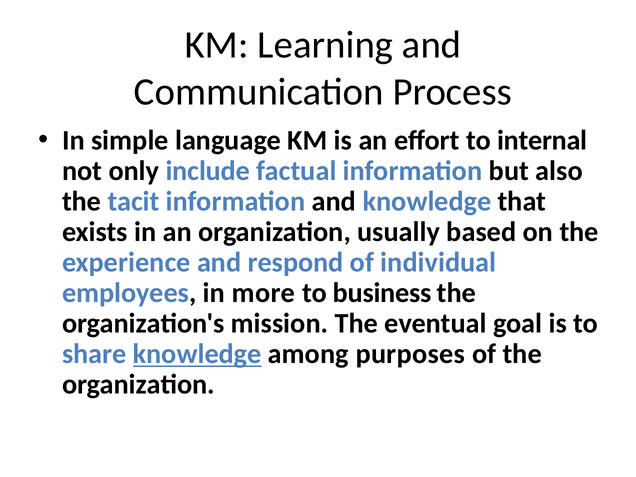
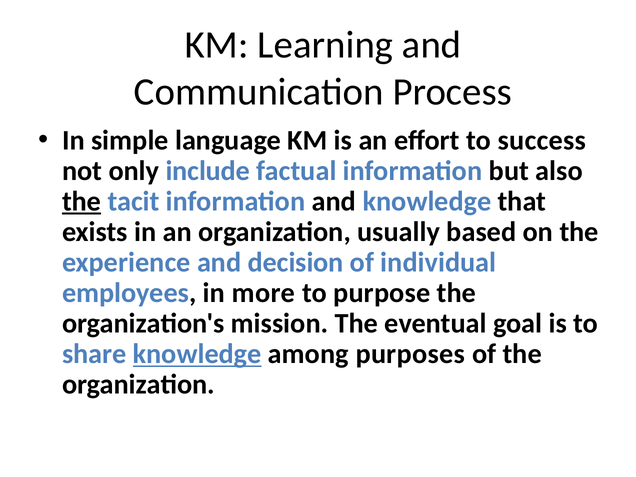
internal: internal -> success
the at (82, 201) underline: none -> present
respond: respond -> decision
business: business -> purpose
